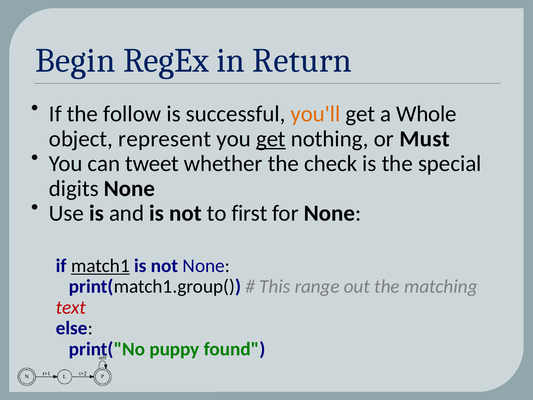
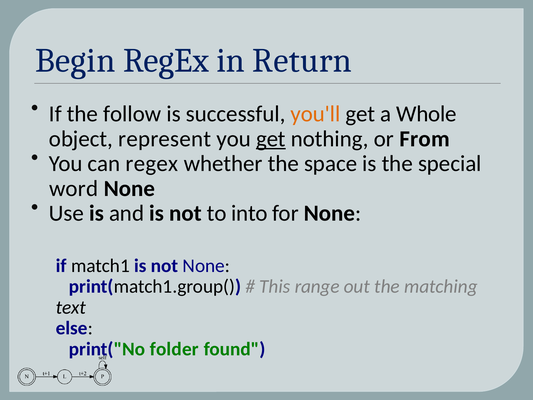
Must: Must -> From
can tweet: tweet -> regex
check: check -> space
digits: digits -> word
first: first -> into
match1 underline: present -> none
text colour: red -> black
puppy: puppy -> folder
